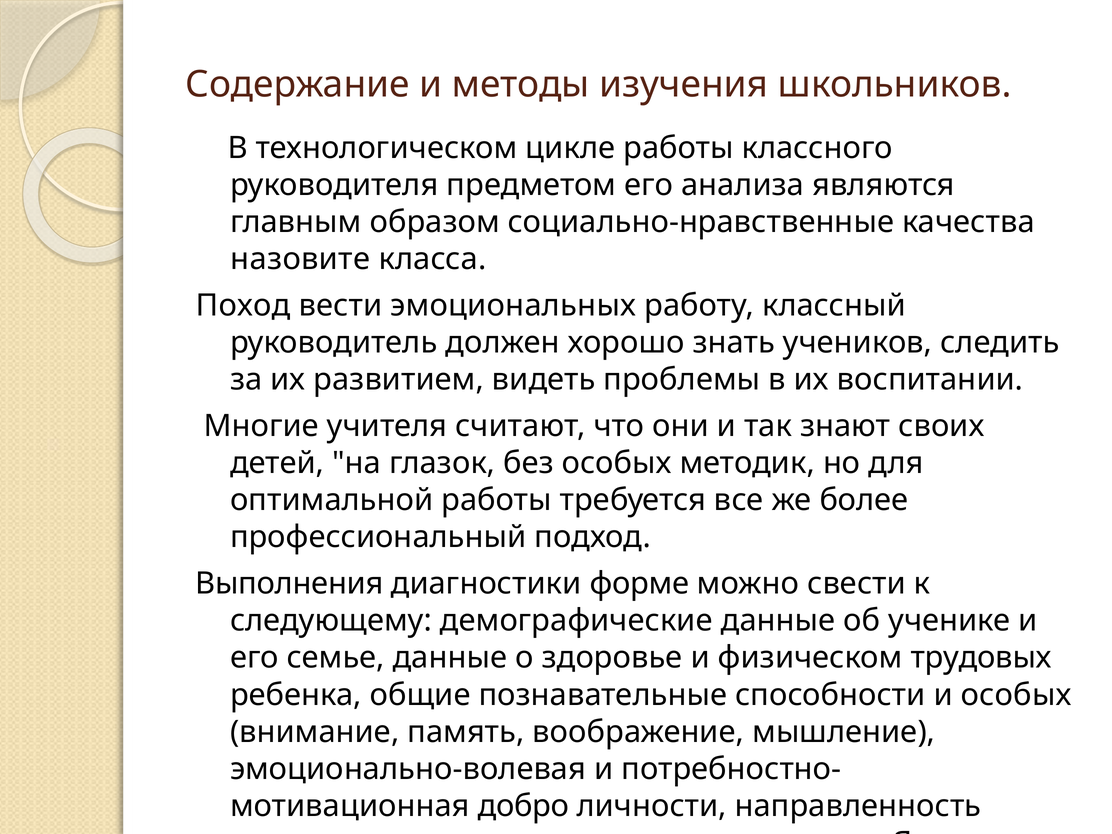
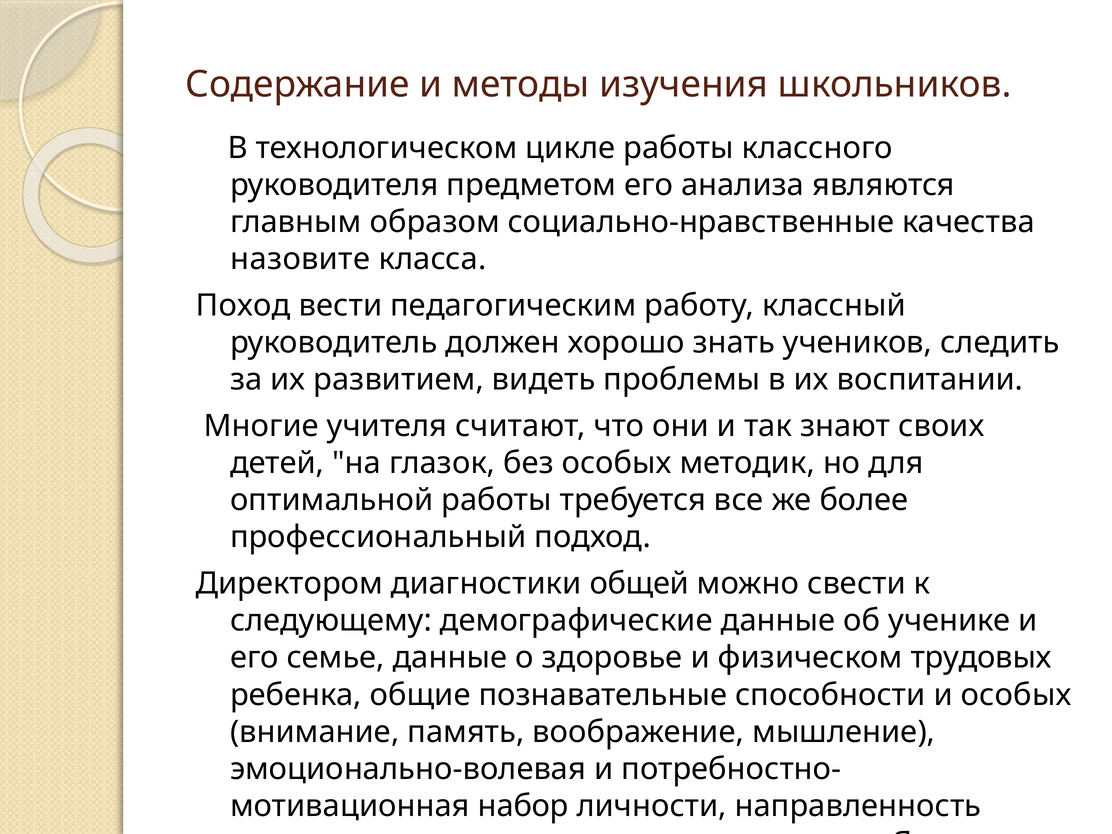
эмоциональных: эмоциональных -> педагогическим
Выполнения: Выполнения -> Директором
форме: форме -> общей
добро: добро -> набор
